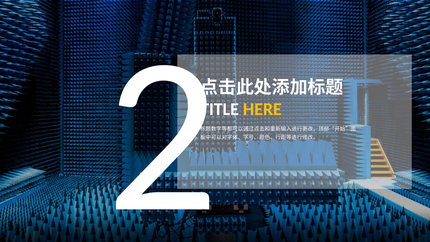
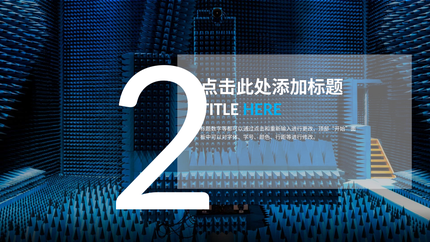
HERE colour: yellow -> light blue
